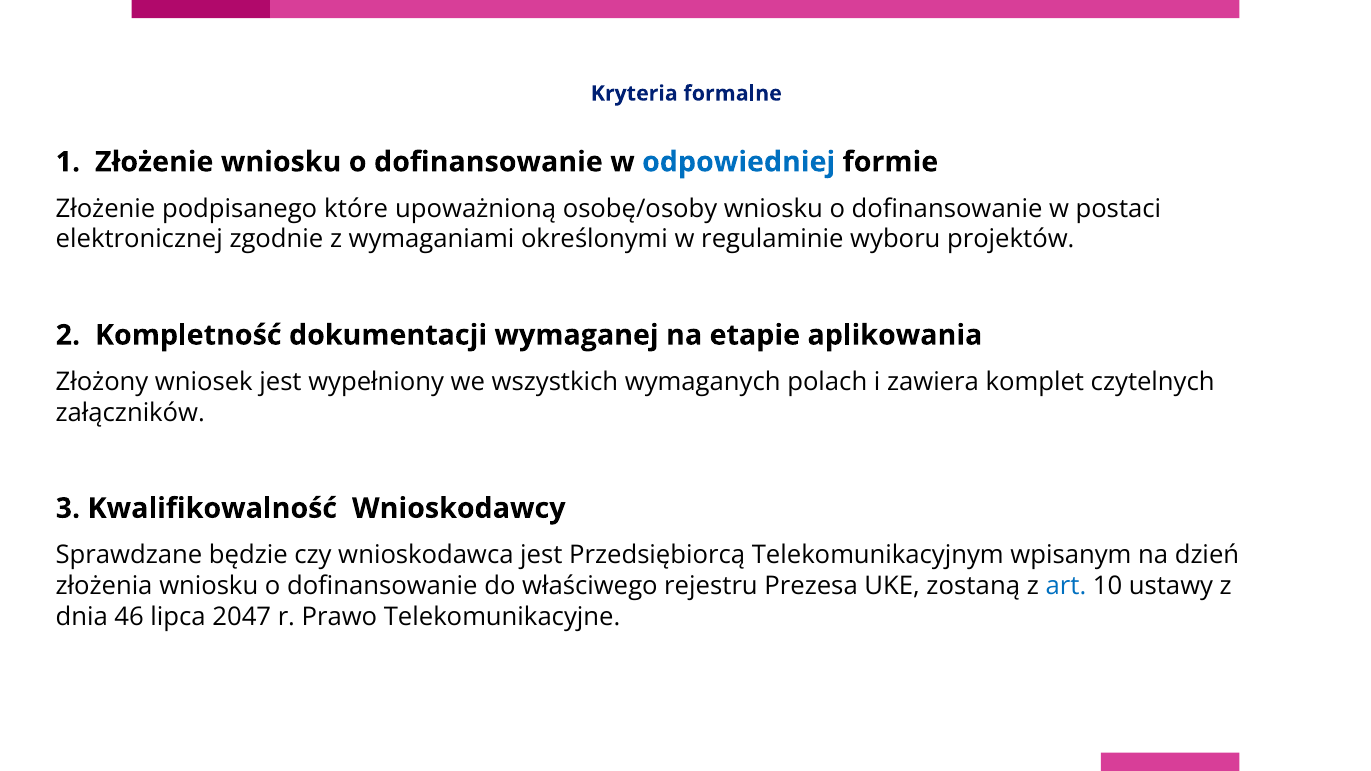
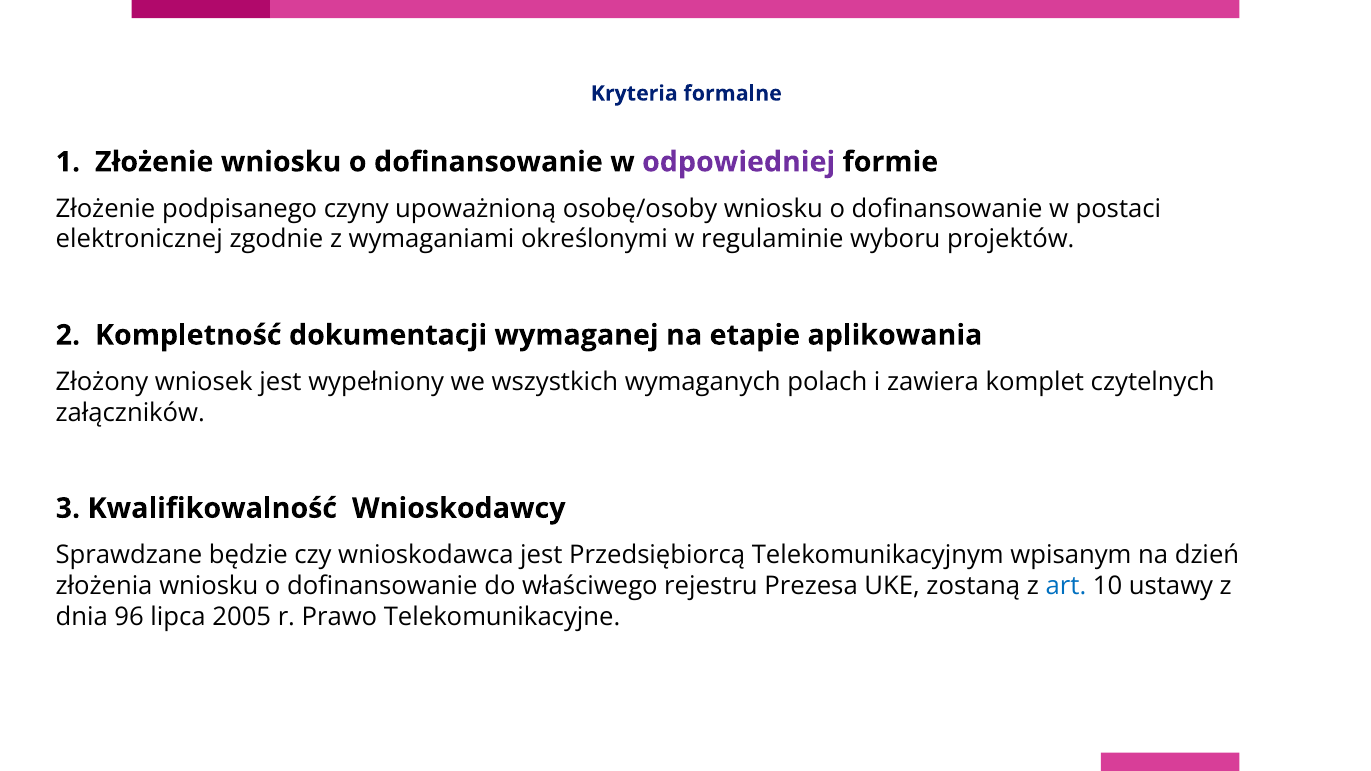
odpowiedniej colour: blue -> purple
które: które -> czyny
46: 46 -> 96
2047: 2047 -> 2005
